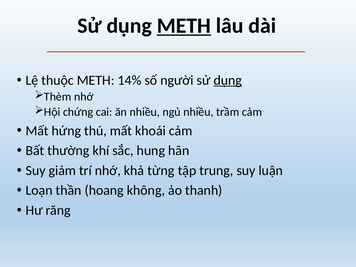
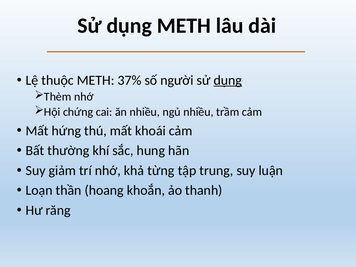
METH at (184, 26) underline: present -> none
14%: 14% -> 37%
không: không -> khoắn
